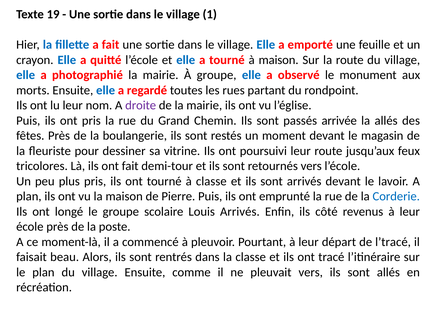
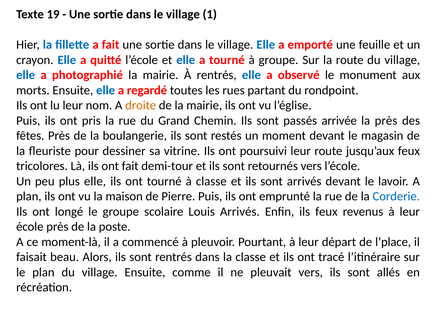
à maison: maison -> groupe
À groupe: groupe -> rentrés
droite colour: purple -> orange
la allés: allés -> près
plus pris: pris -> elle
ils côté: côté -> feux
l’tracé: l’tracé -> l’place
